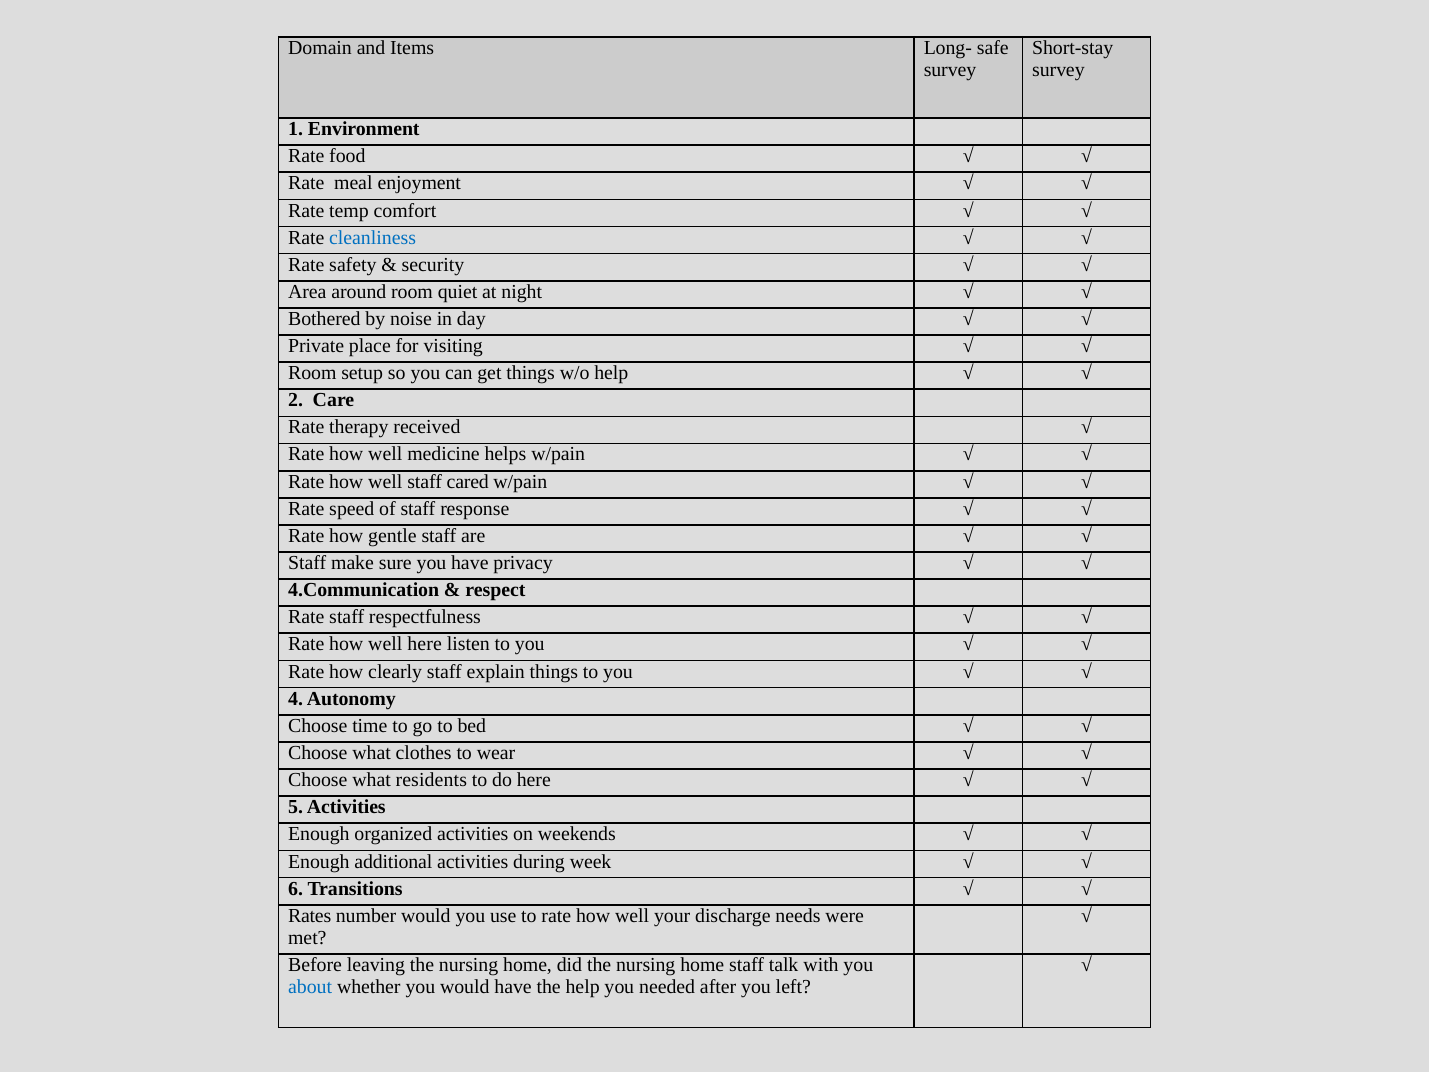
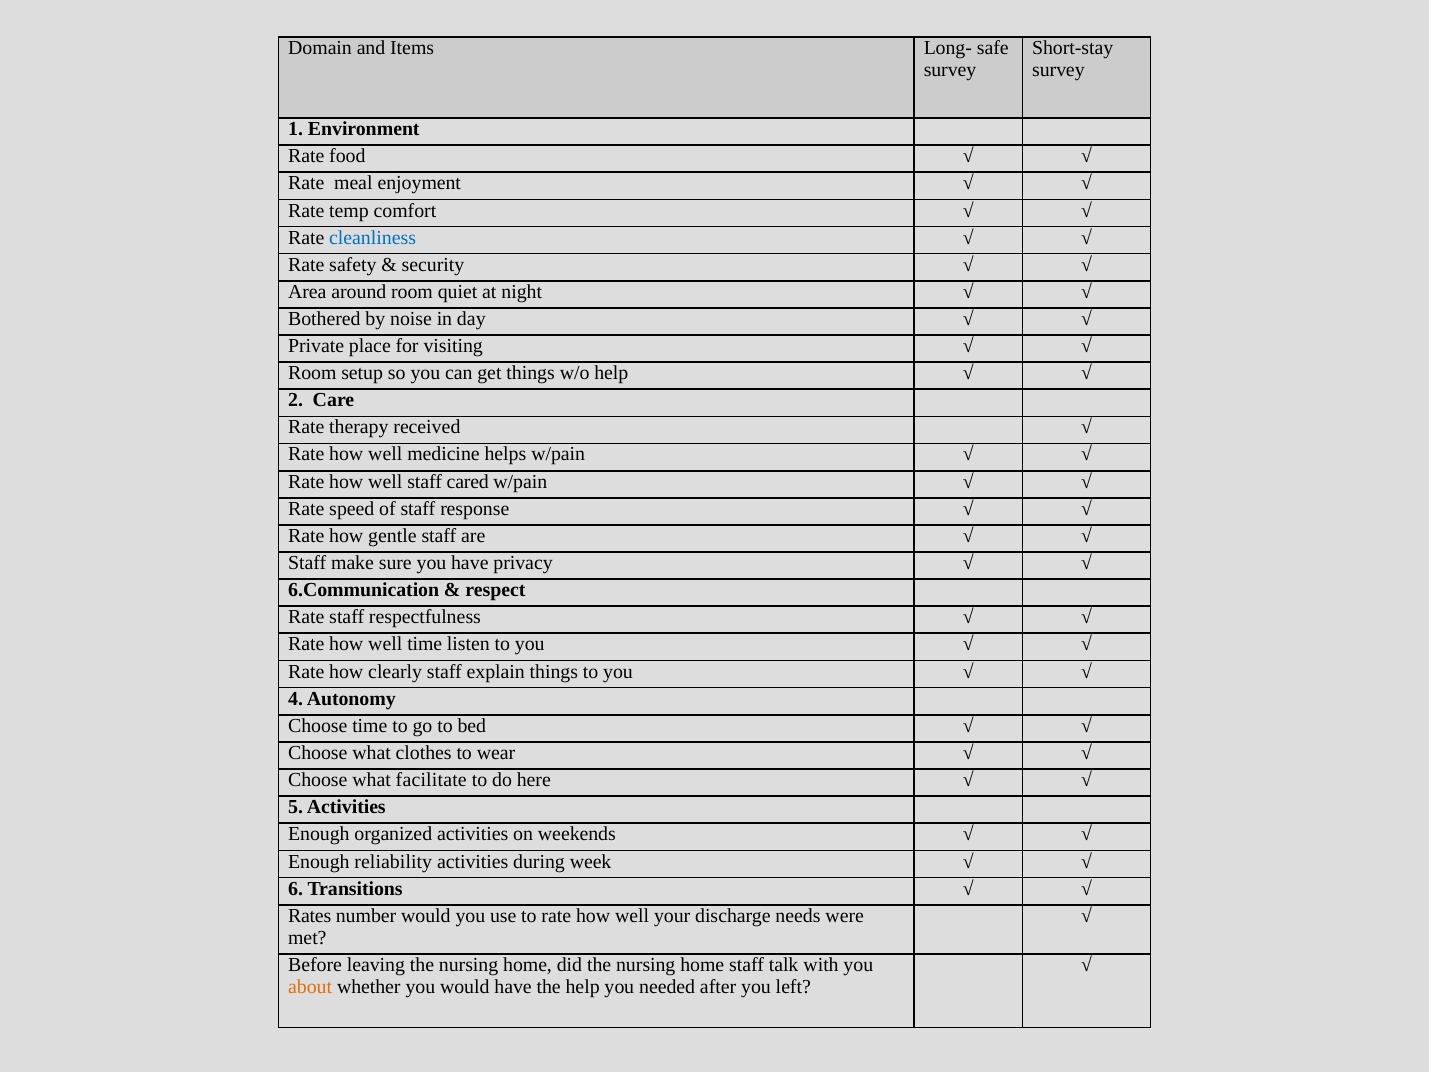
4.Communication: 4.Communication -> 6.Communication
well here: here -> time
residents: residents -> facilitate
additional: additional -> reliability
about colour: blue -> orange
